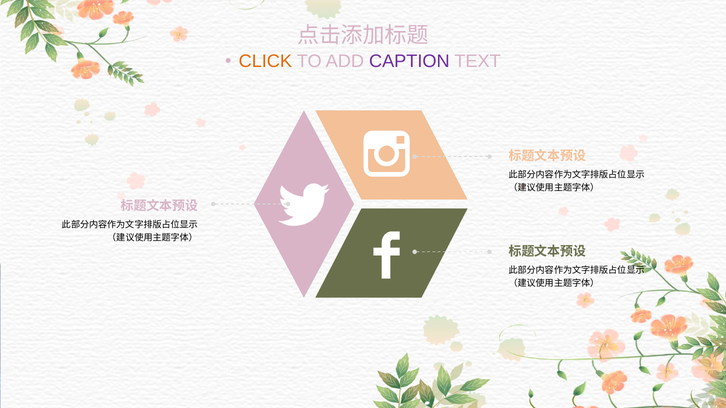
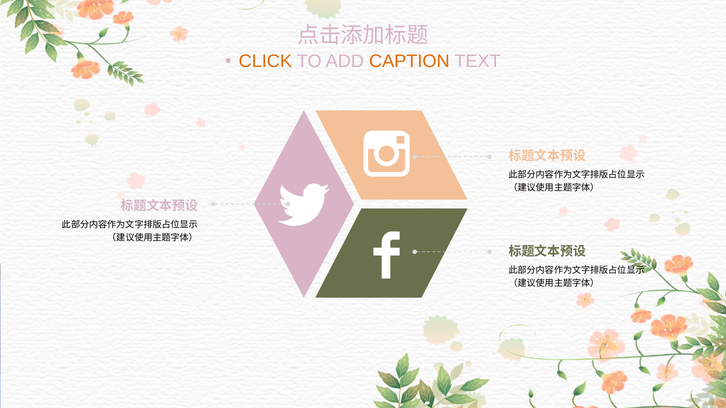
CAPTION colour: purple -> orange
